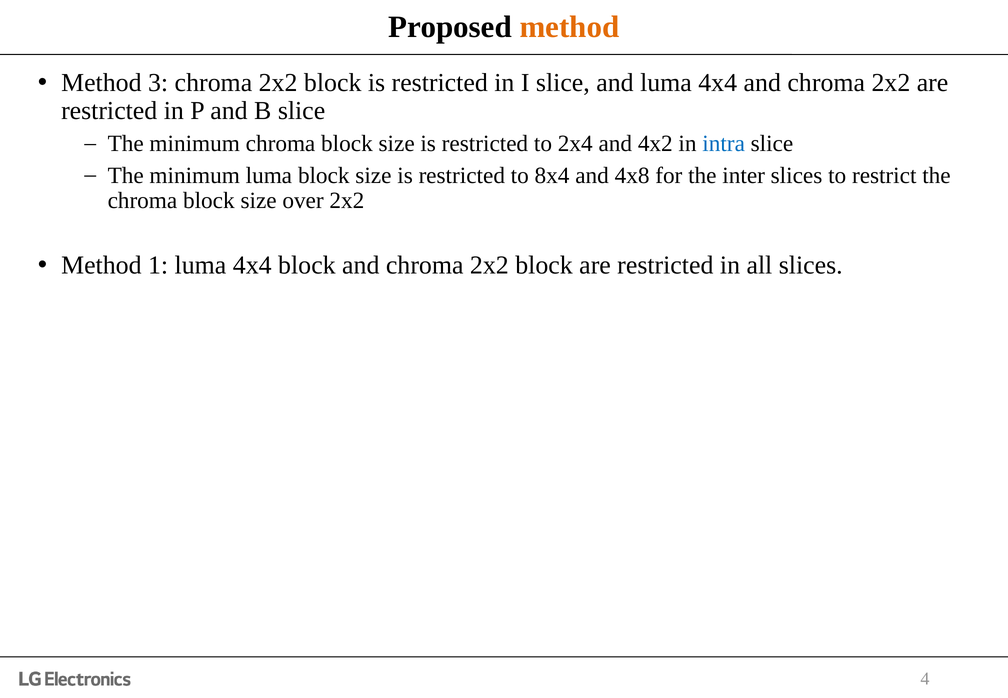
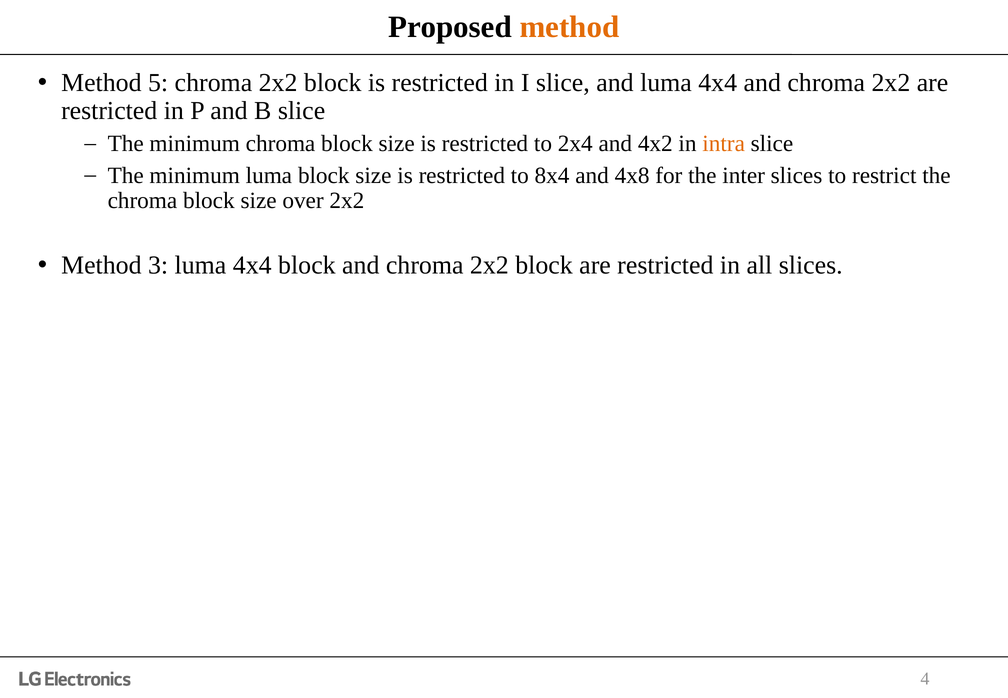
3: 3 -> 5
intra colour: blue -> orange
1: 1 -> 3
